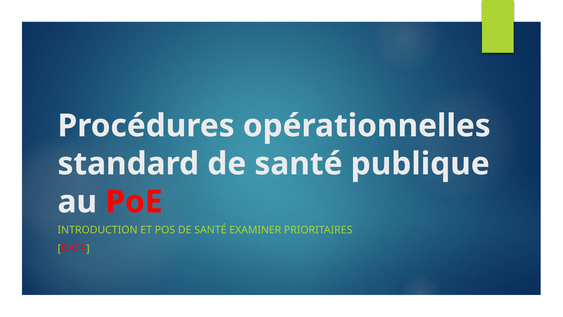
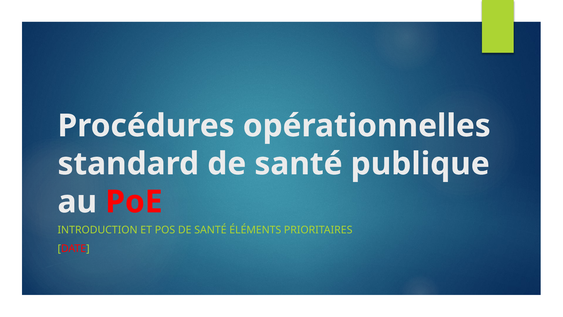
EXAMINER: EXAMINER -> ÉLÉMENTS
